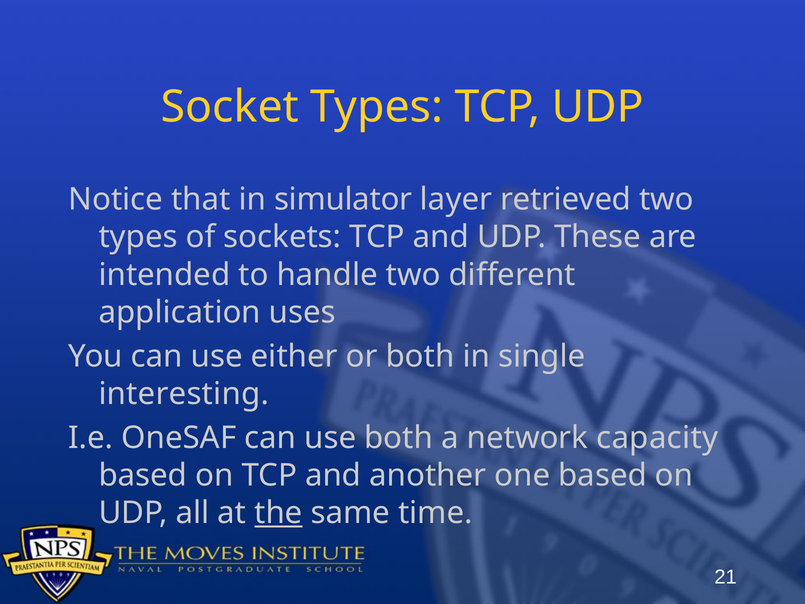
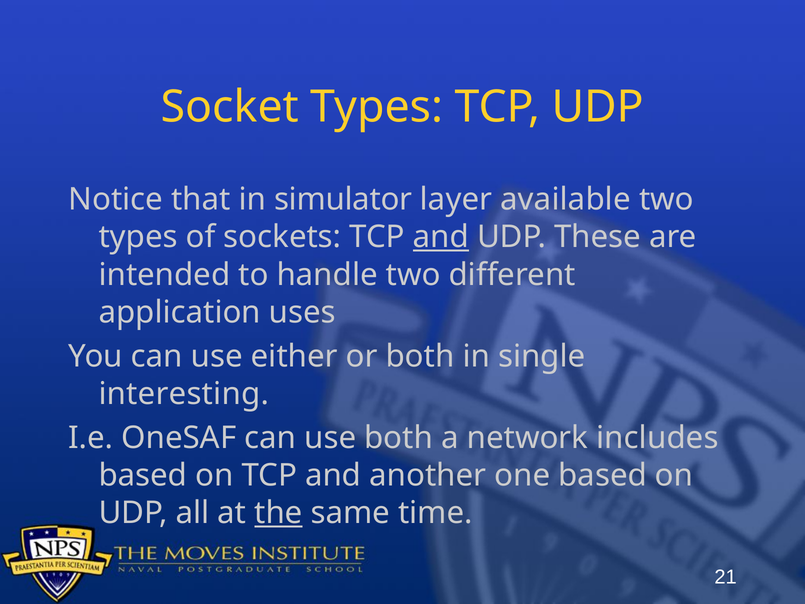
retrieved: retrieved -> available
and at (441, 237) underline: none -> present
capacity: capacity -> includes
